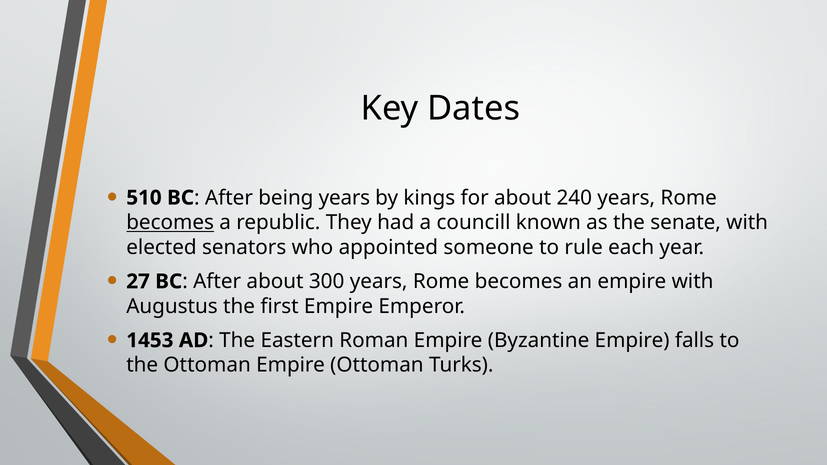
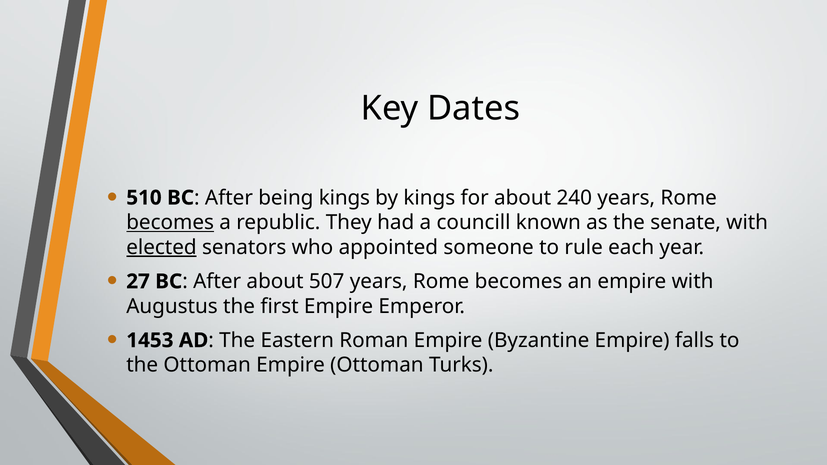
being years: years -> kings
elected underline: none -> present
300: 300 -> 507
